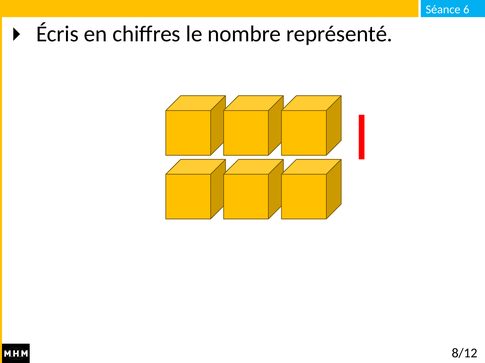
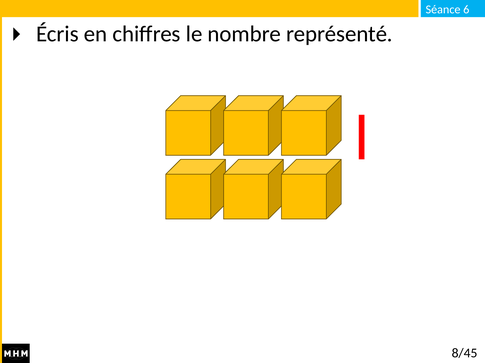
8/12: 8/12 -> 8/45
